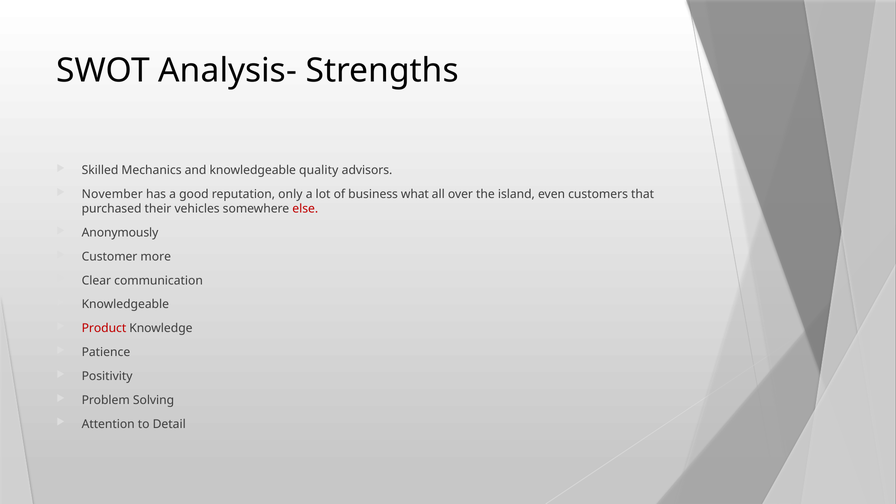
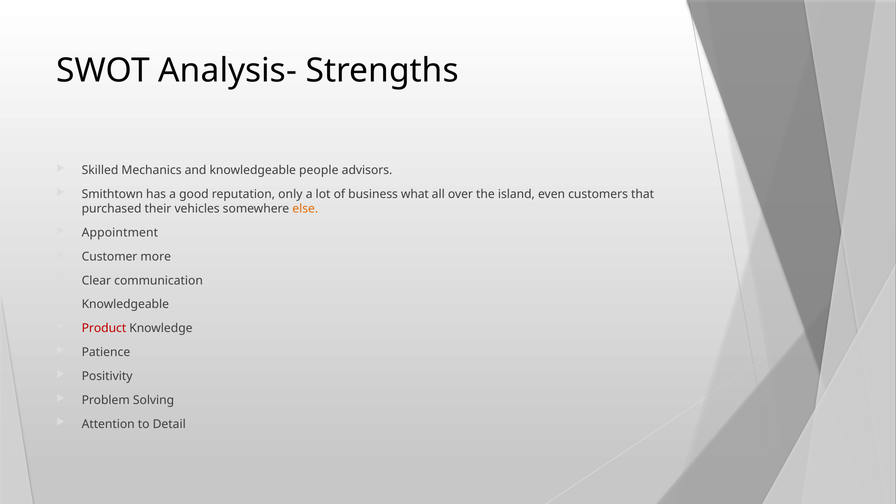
quality: quality -> people
November: November -> Smithtown
else colour: red -> orange
Anonymously: Anonymously -> Appointment
